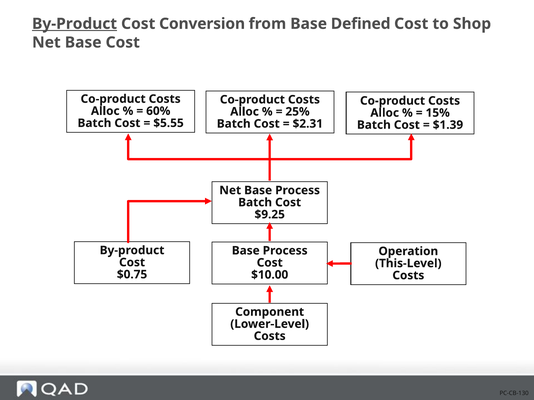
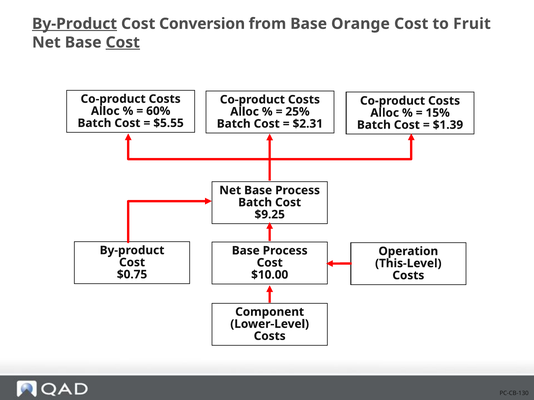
Defined: Defined -> Orange
Shop: Shop -> Fruit
Cost at (123, 42) underline: none -> present
